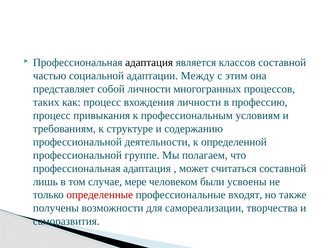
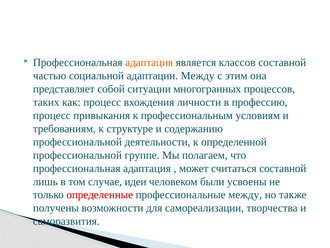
адаптация at (149, 62) colour: black -> orange
собой личности: личности -> ситуации
мере: мере -> идеи
профессиональные входят: входят -> между
